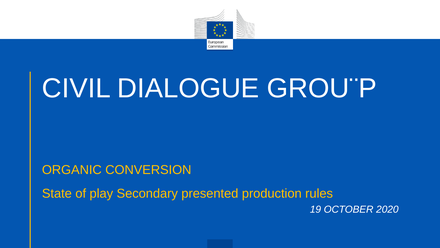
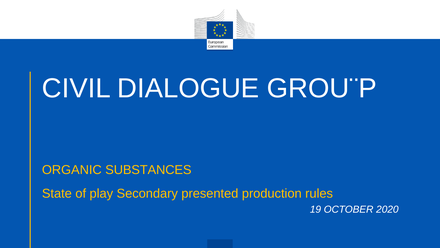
CONVERSION: CONVERSION -> SUBSTANCES
